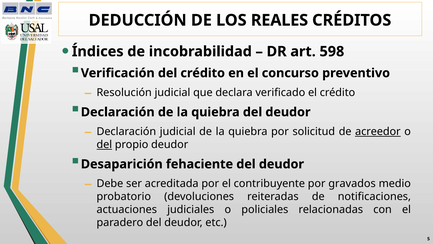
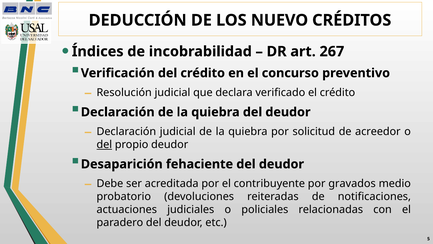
REALES: REALES -> NUEVO
598: 598 -> 267
acreedor underline: present -> none
